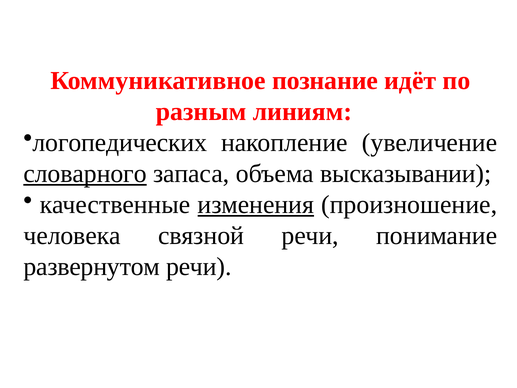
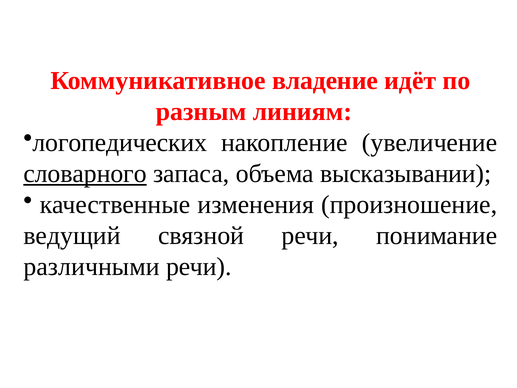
познание: познание -> владение
изменения underline: present -> none
человека: человека -> ведущий
развернутом: развернутом -> различными
